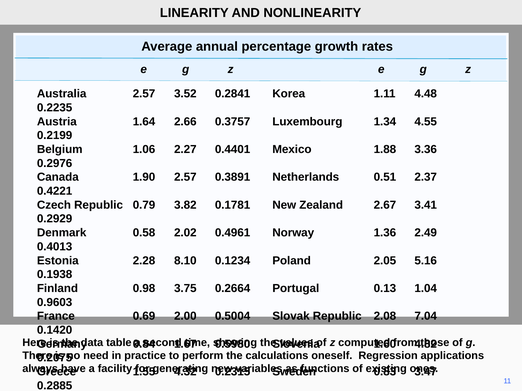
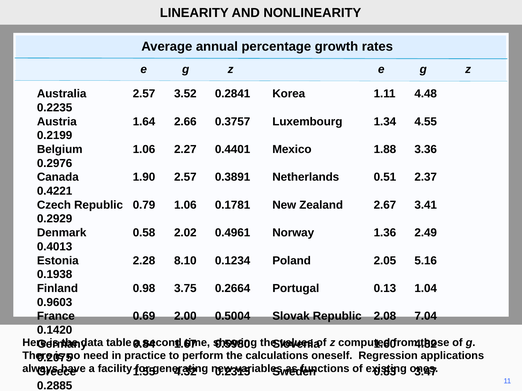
0.79 3.82: 3.82 -> 1.06
